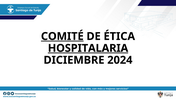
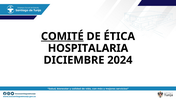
HOSPITALARIA underline: present -> none
